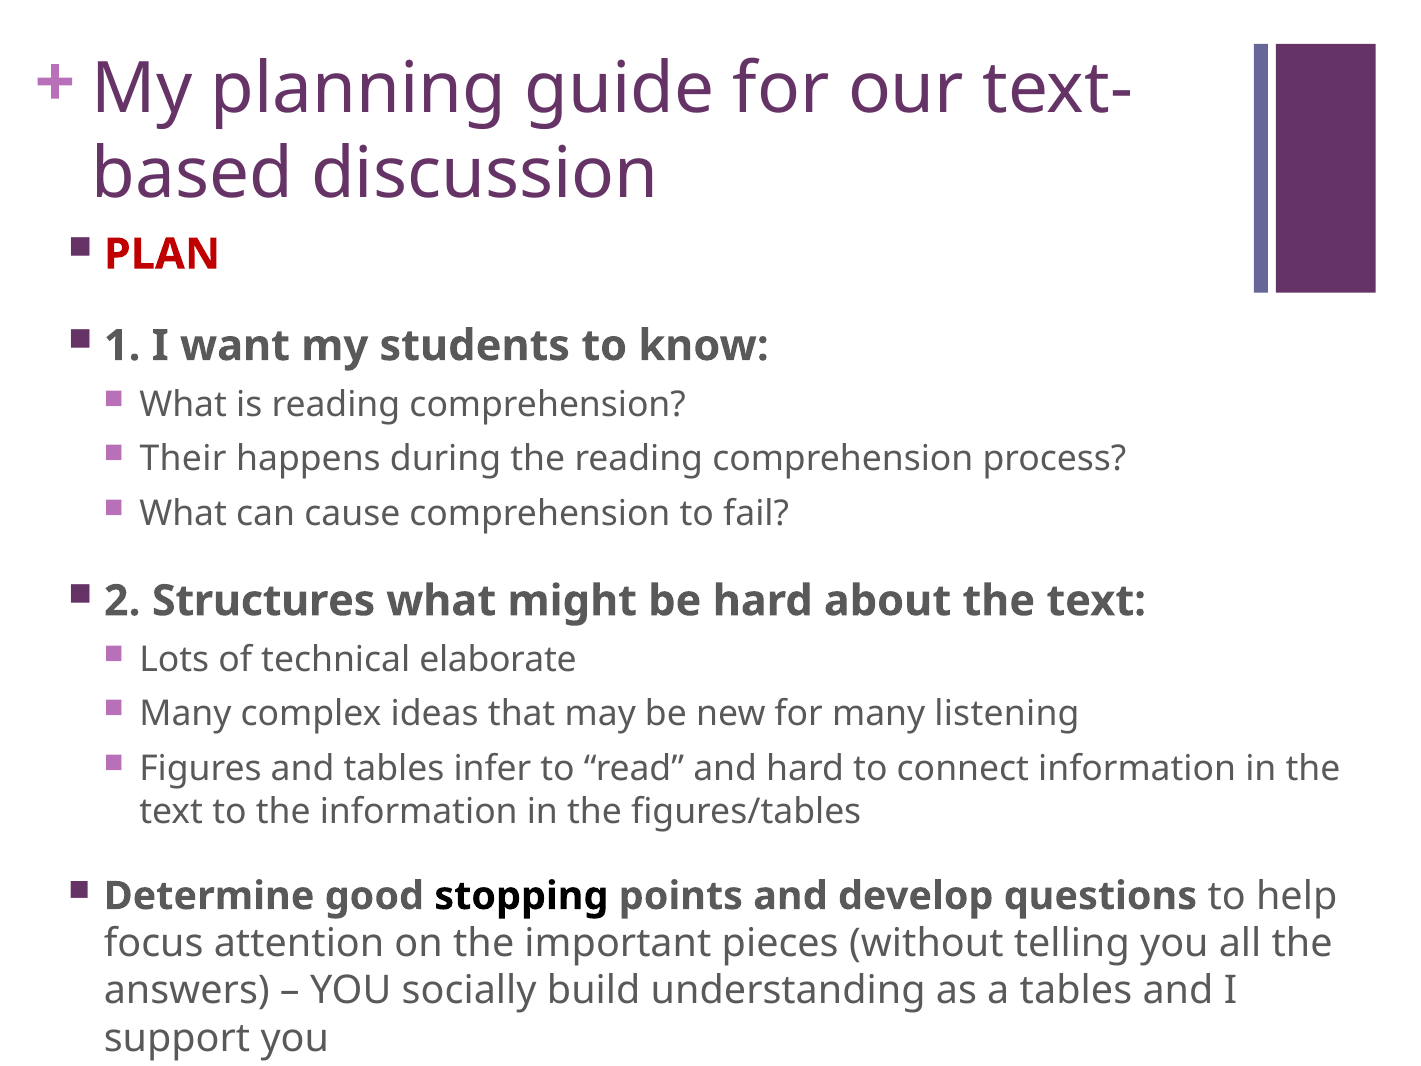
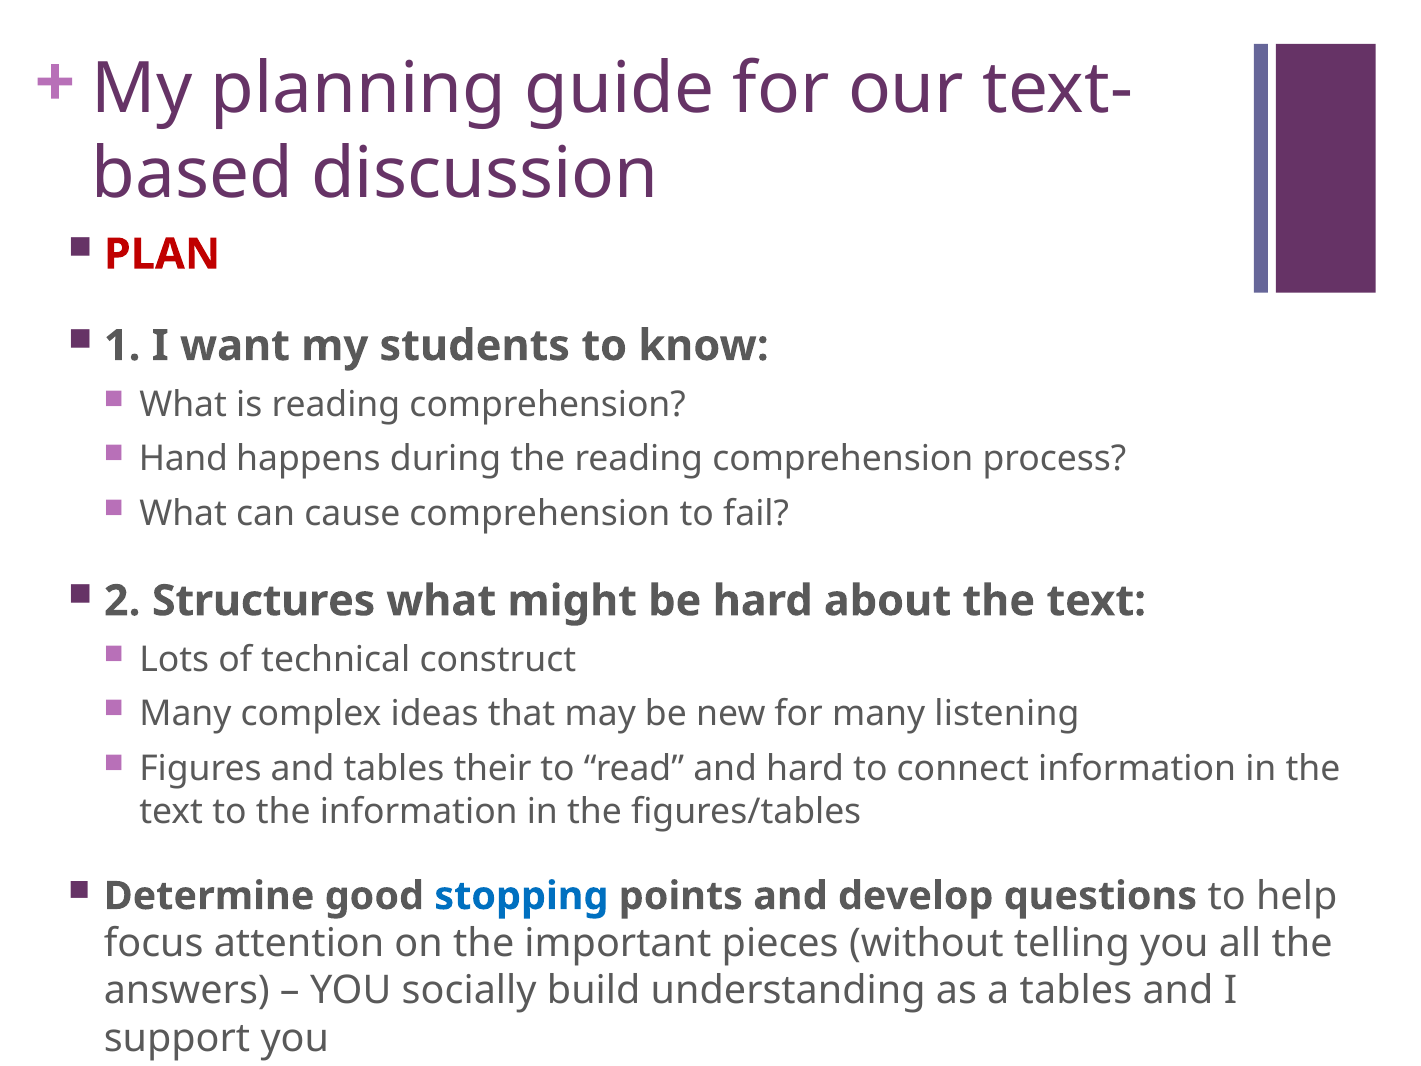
Their: Their -> Hand
elaborate: elaborate -> construct
infer: infer -> their
stopping colour: black -> blue
